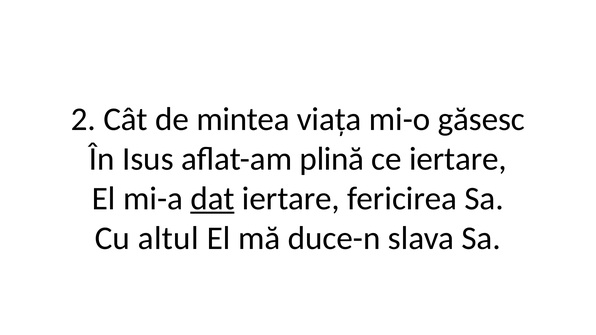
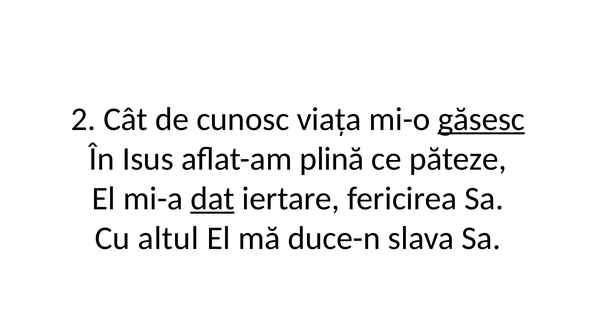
mintea: mintea -> cunosc
găsesc underline: none -> present
ce iertare: iertare -> păteze
